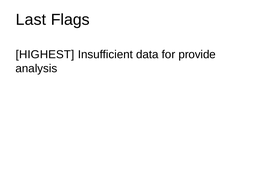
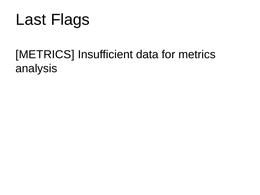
HIGHEST at (45, 55): HIGHEST -> METRICS
for provide: provide -> metrics
